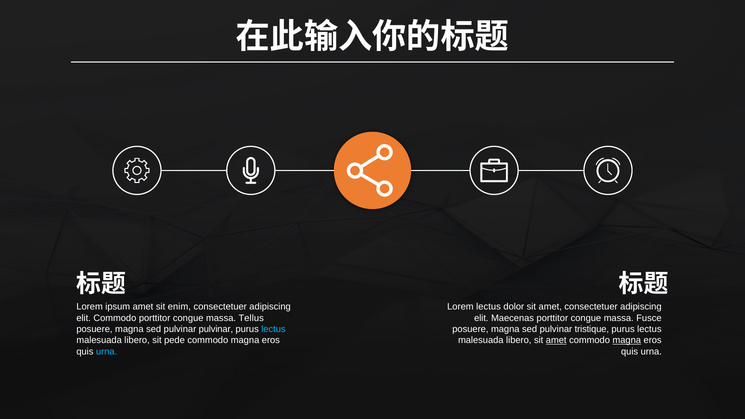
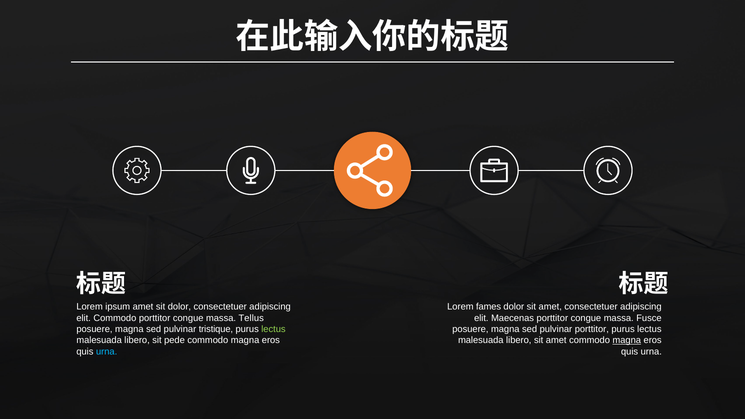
sit enim: enim -> dolor
Lorem lectus: lectus -> fames
pulvinar pulvinar: pulvinar -> tristique
lectus at (273, 329) colour: light blue -> light green
pulvinar tristique: tristique -> porttitor
amet at (556, 340) underline: present -> none
